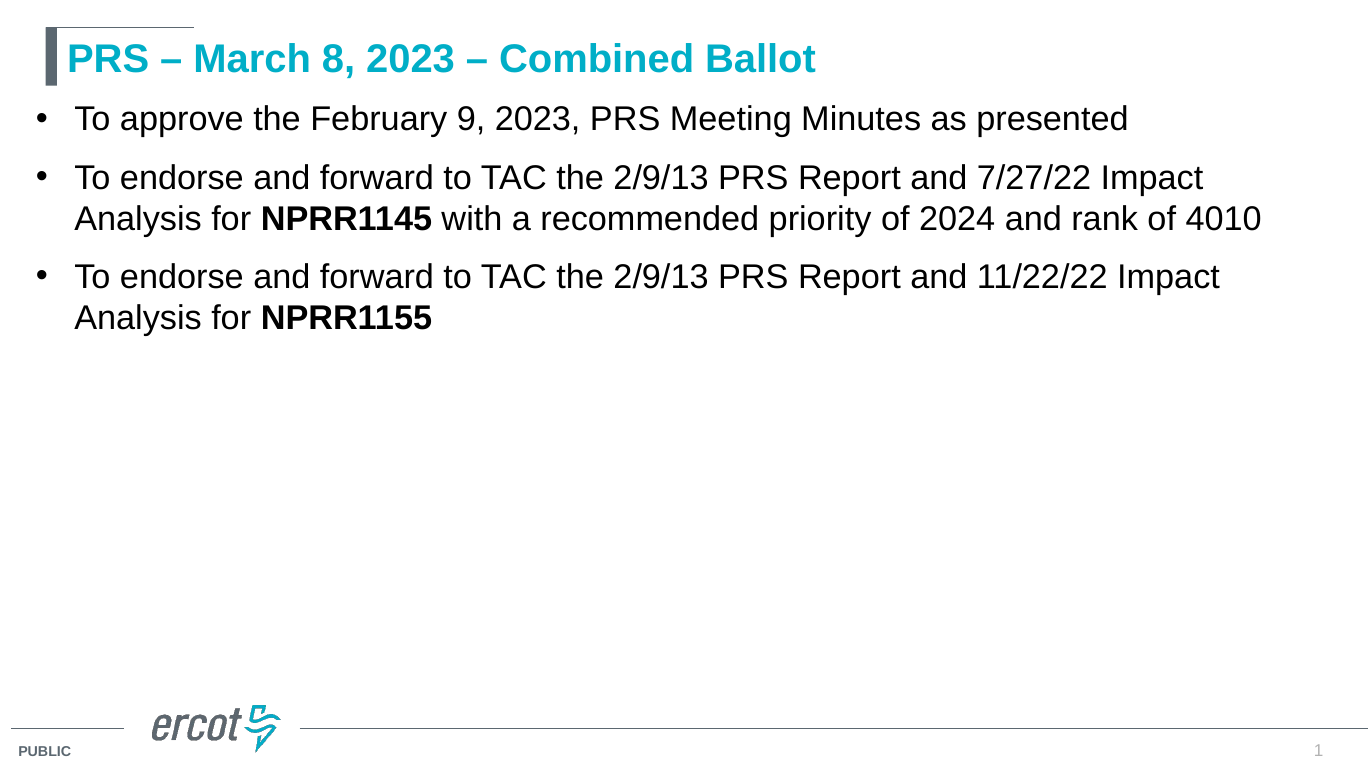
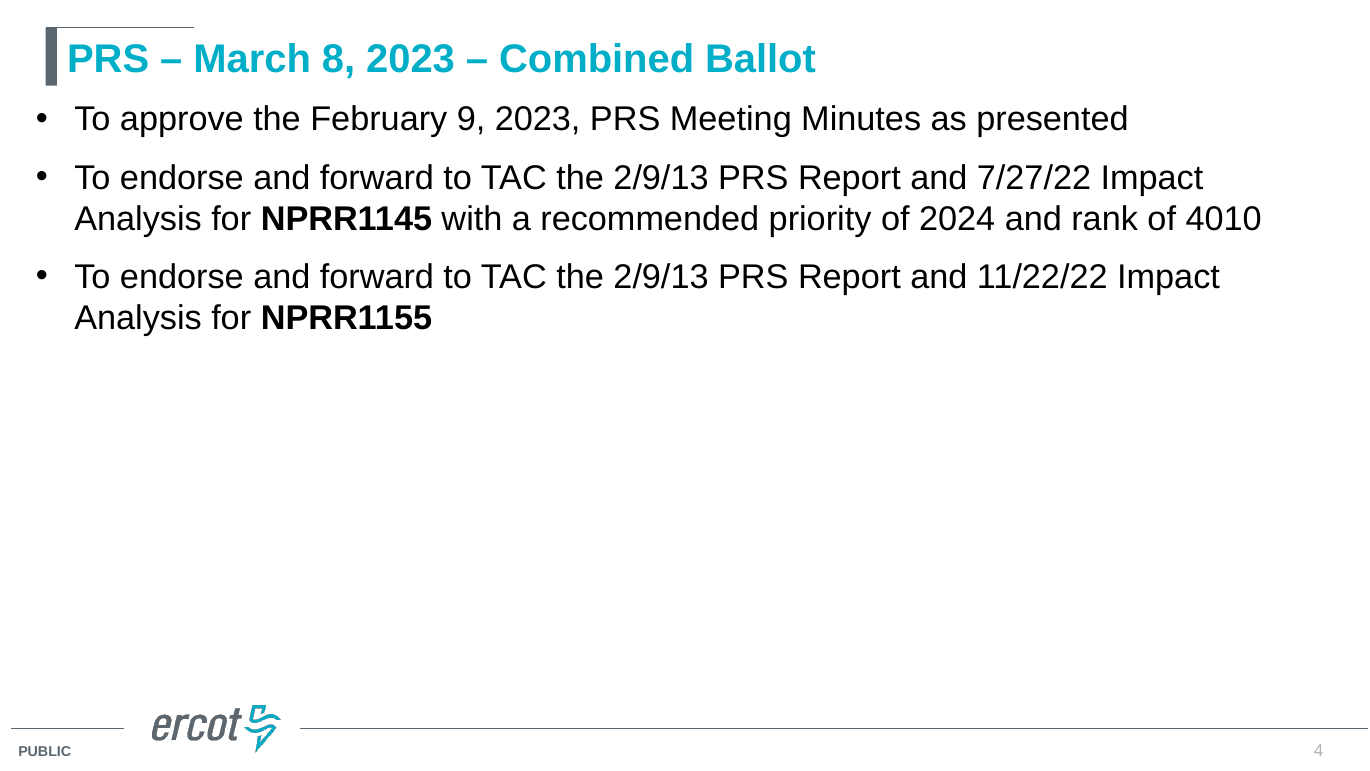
1: 1 -> 4
